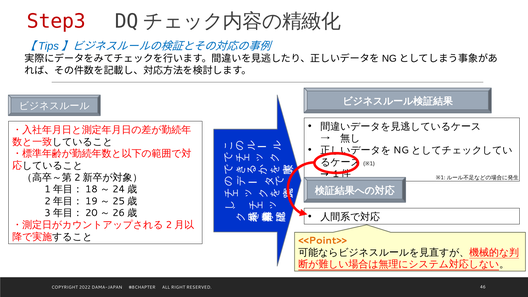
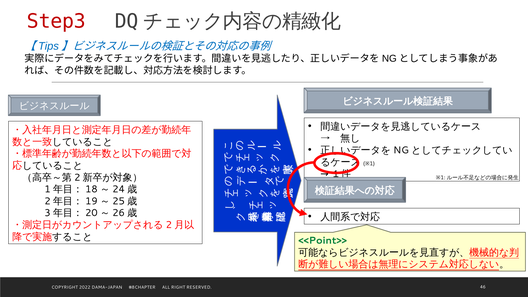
<<Point>> colour: orange -> green
